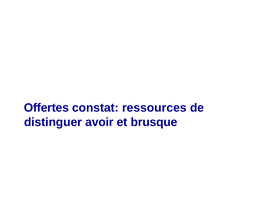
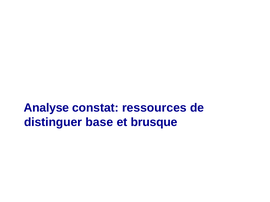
Offertes: Offertes -> Analyse
avoir: avoir -> base
